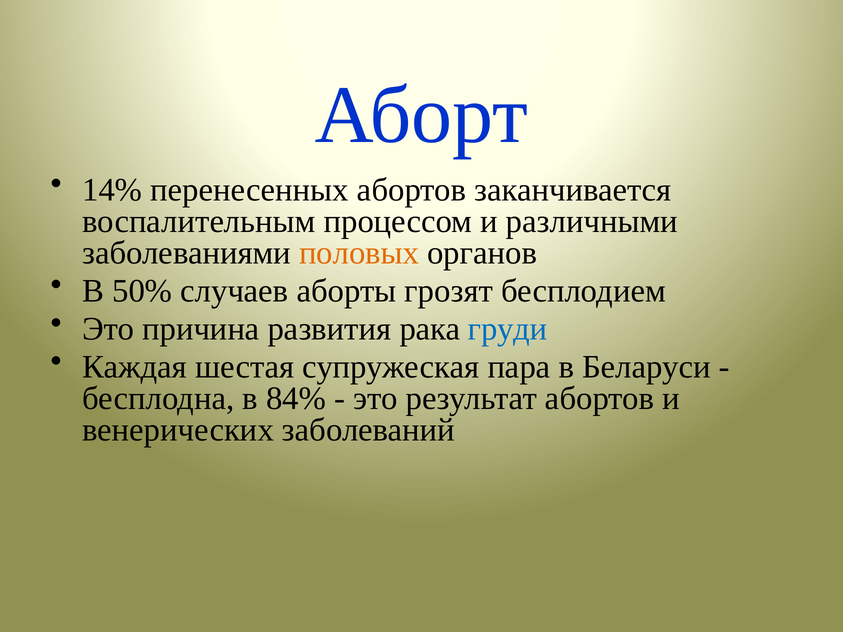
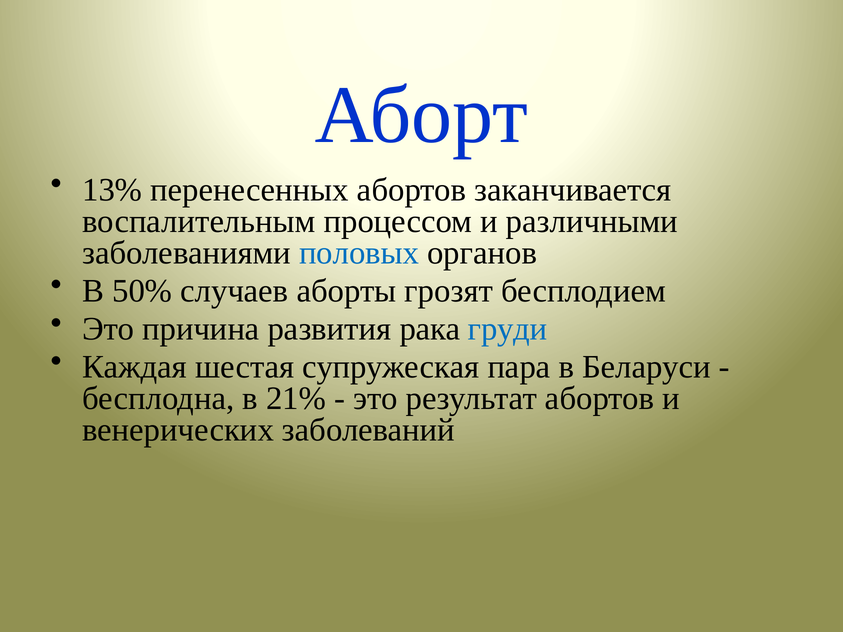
14%: 14% -> 13%
половых colour: orange -> blue
84%: 84% -> 21%
